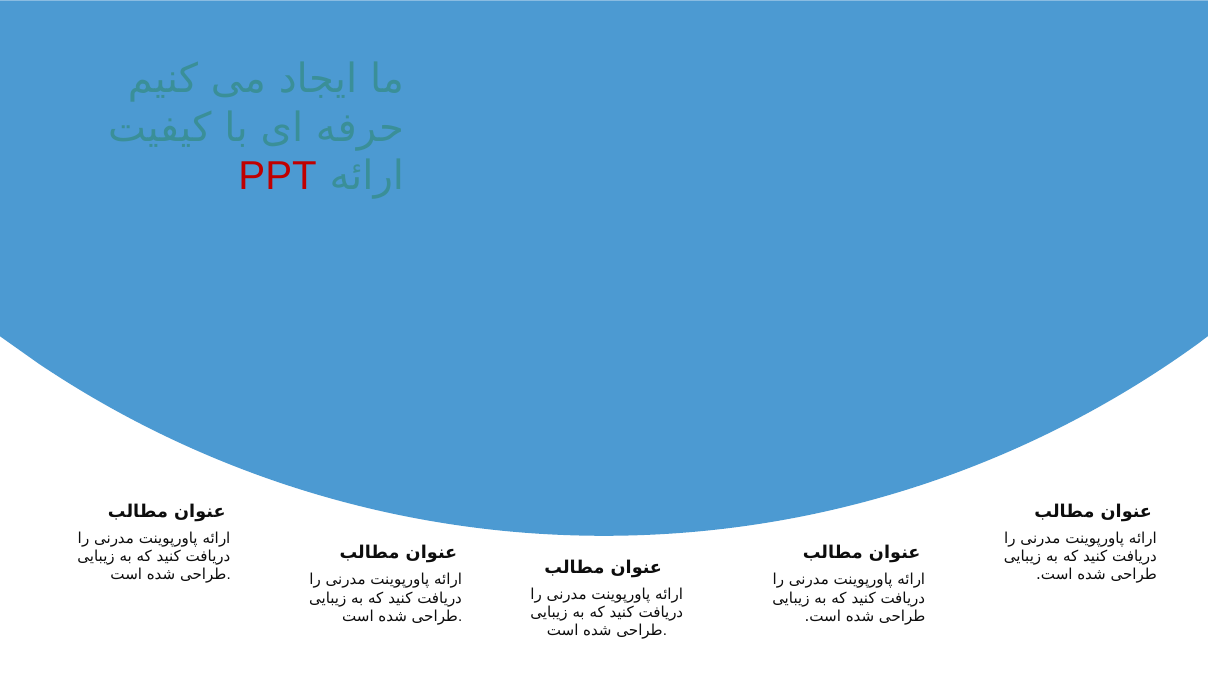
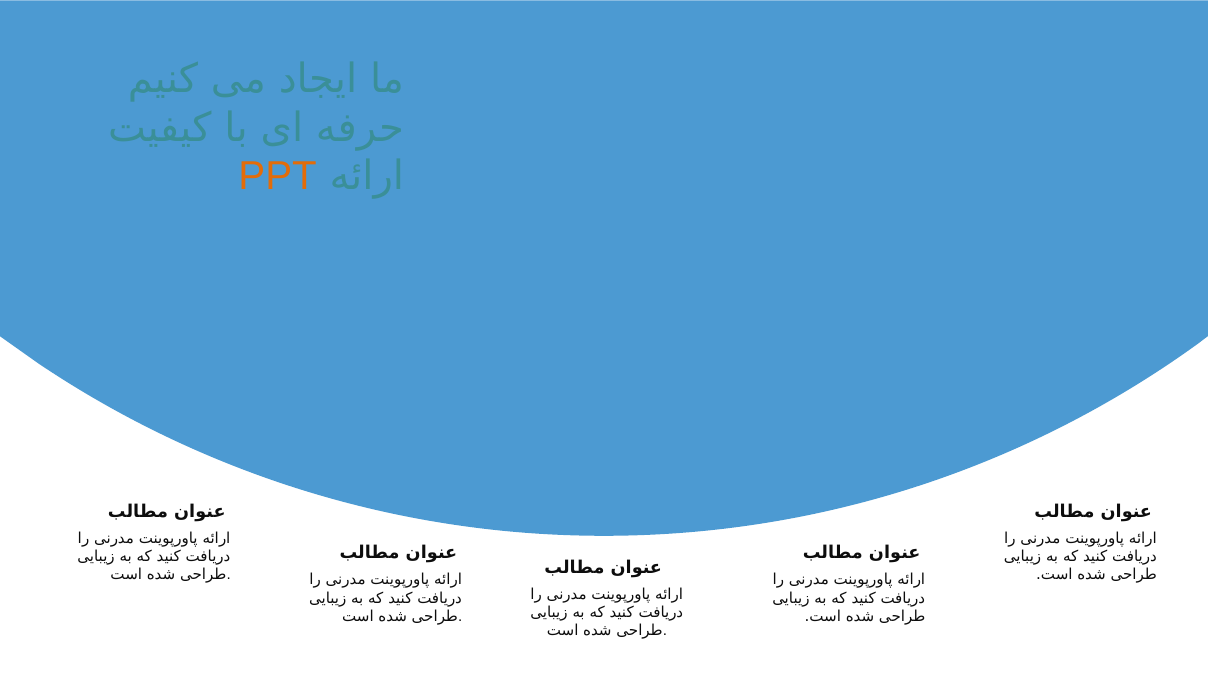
PPT colour: red -> orange
